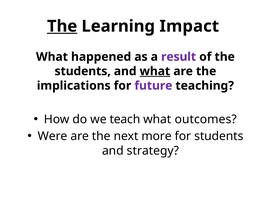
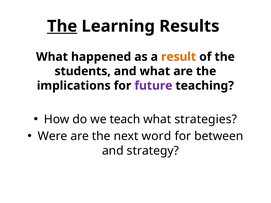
Impact: Impact -> Results
result colour: purple -> orange
what at (155, 71) underline: present -> none
outcomes: outcomes -> strategies
more: more -> word
for students: students -> between
